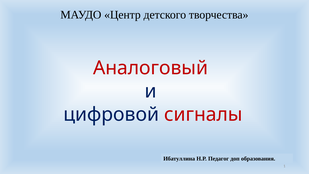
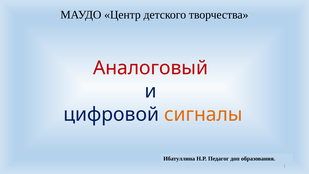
сигналы colour: red -> orange
